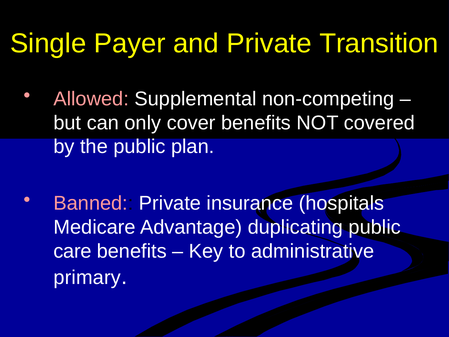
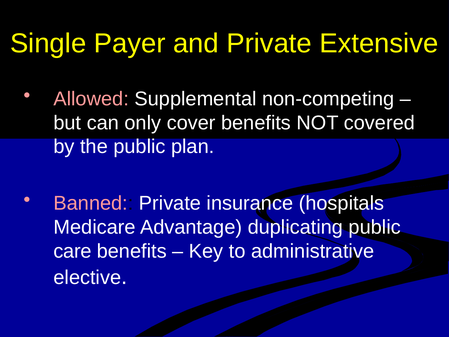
Transition: Transition -> Extensive
primary: primary -> elective
